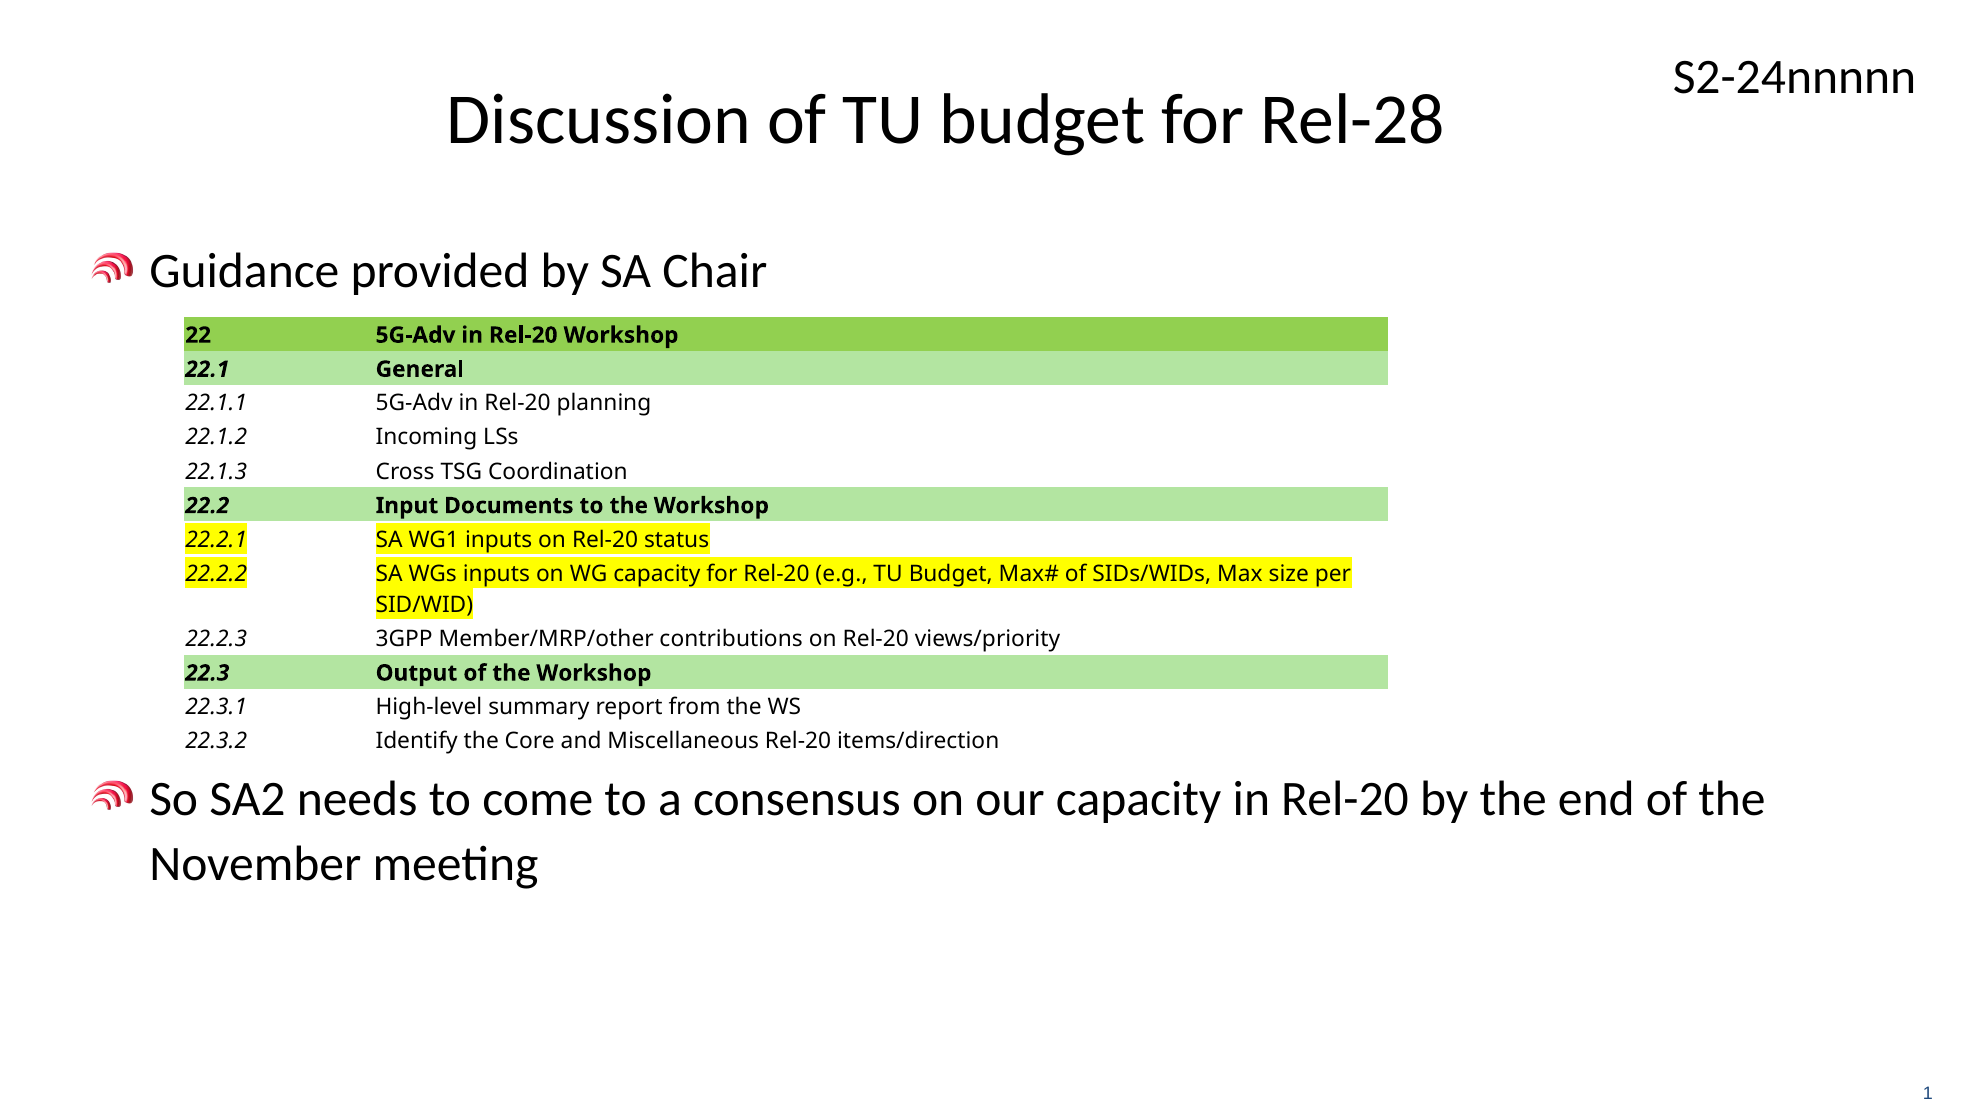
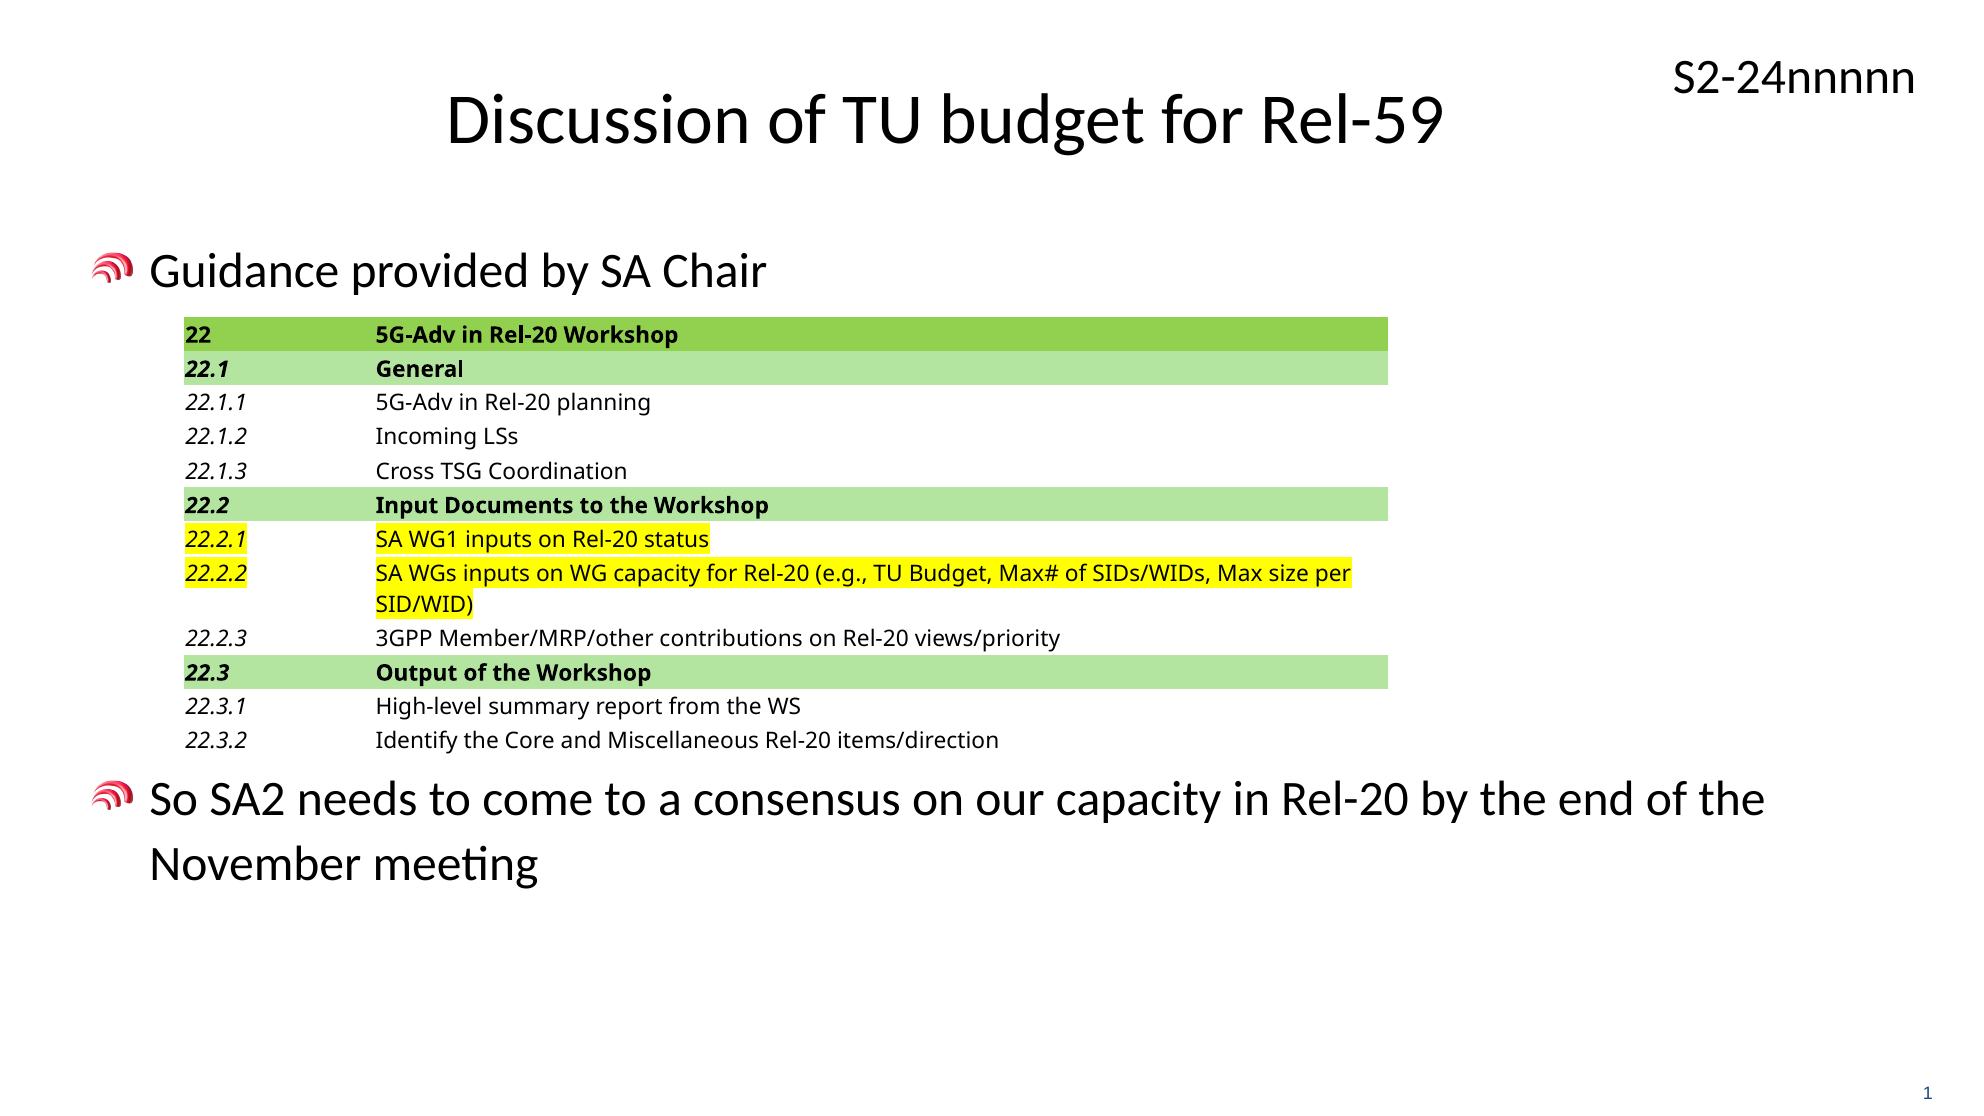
Rel-28: Rel-28 -> Rel-59
